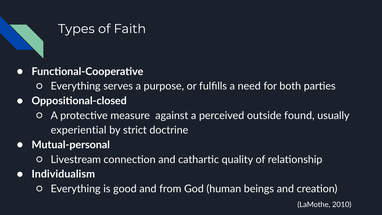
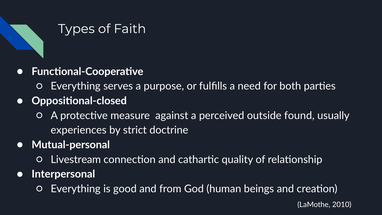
experiential: experiential -> experiences
Individualism: Individualism -> Interpersonal
